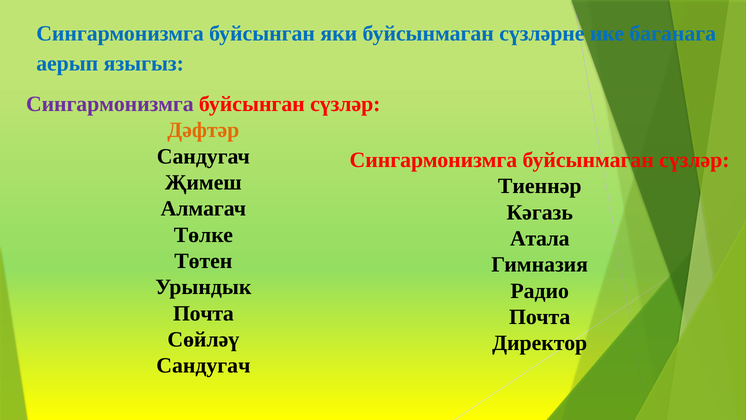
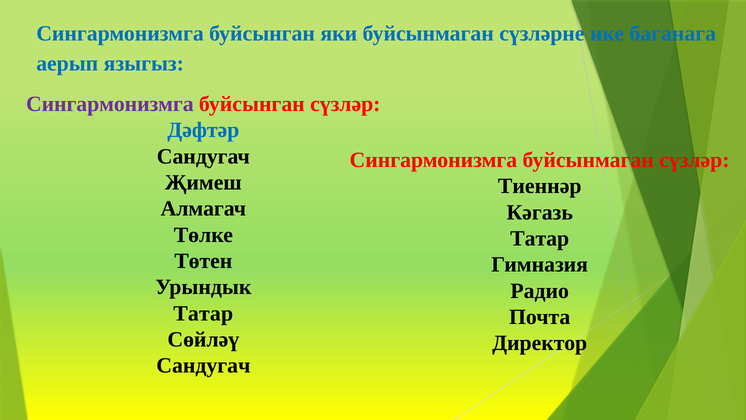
Дәфтәр colour: orange -> blue
Атала at (540, 238): Атала -> Татар
Почта at (203, 313): Почта -> Татар
